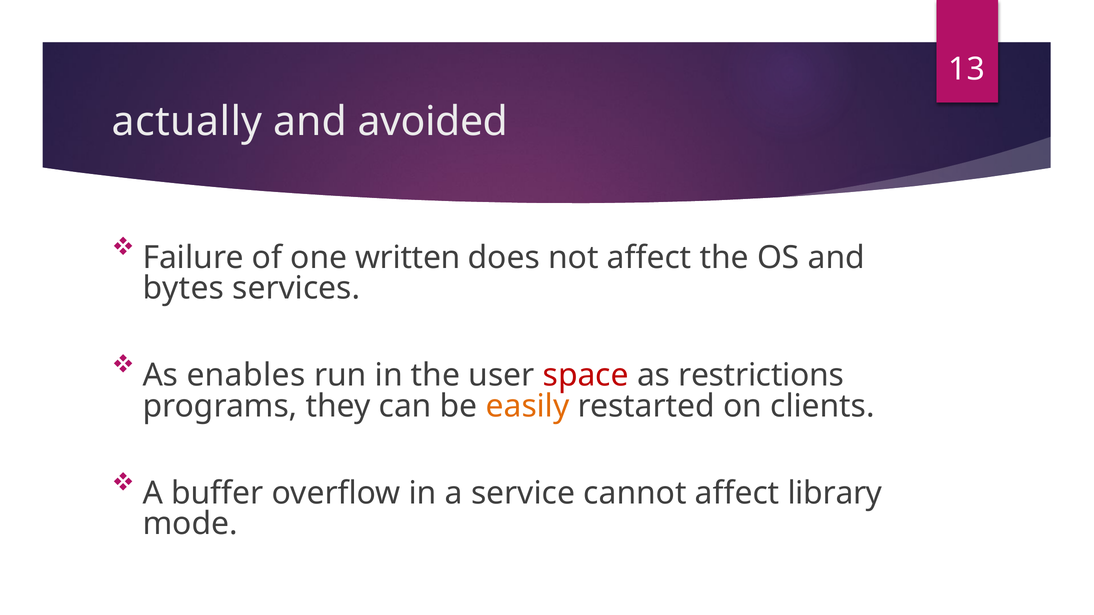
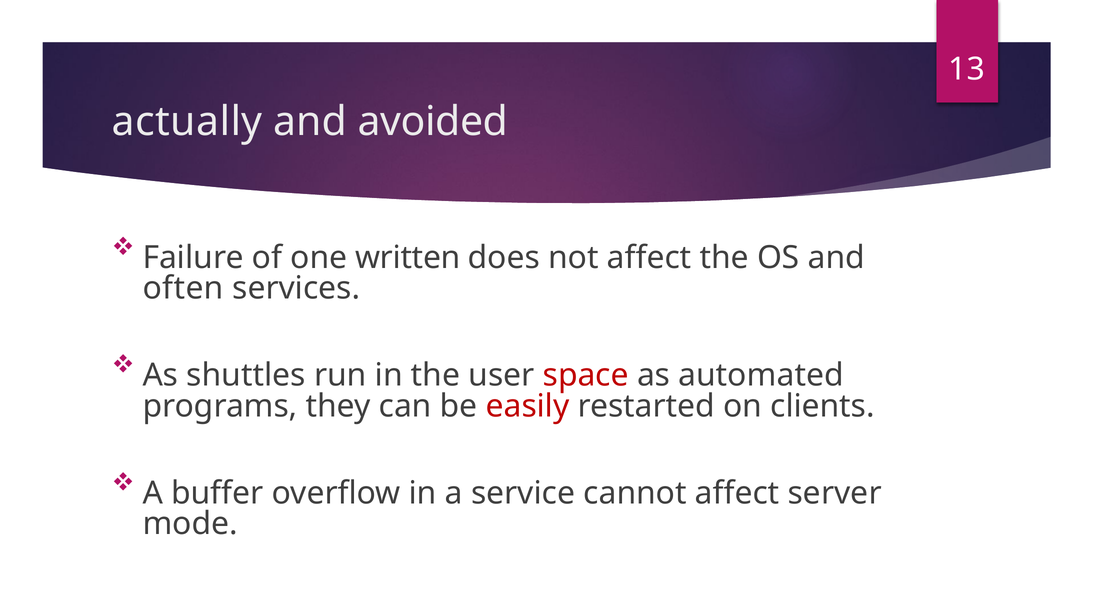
bytes: bytes -> often
enables: enables -> shuttles
restrictions: restrictions -> automated
easily colour: orange -> red
library: library -> server
